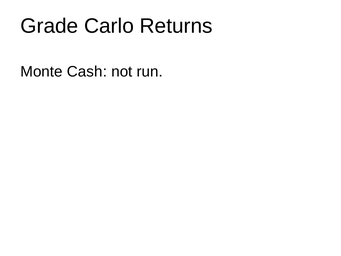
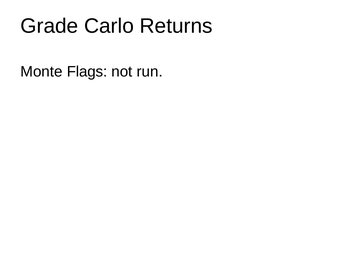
Cash: Cash -> Flags
